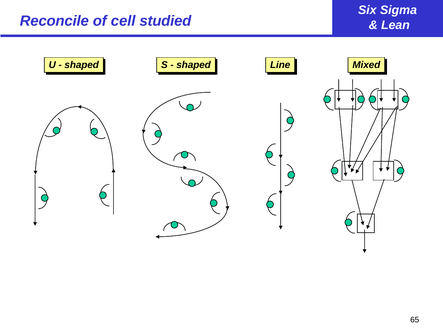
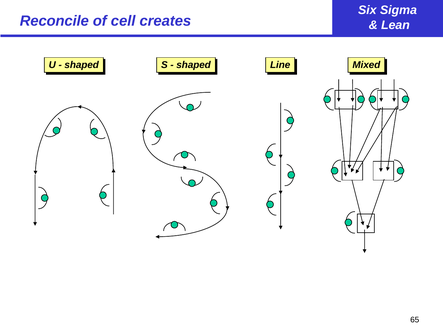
studied: studied -> creates
